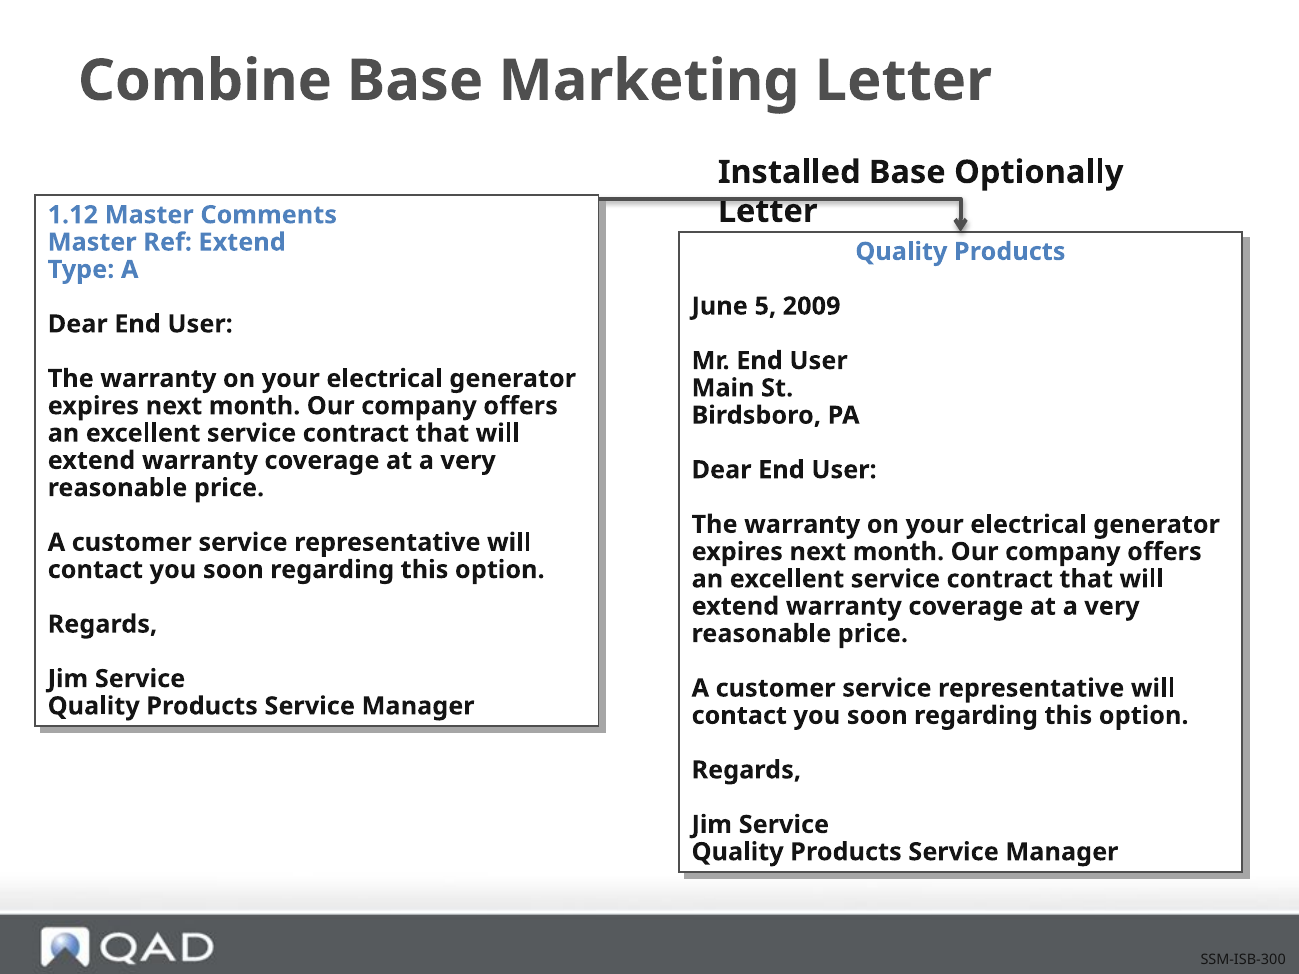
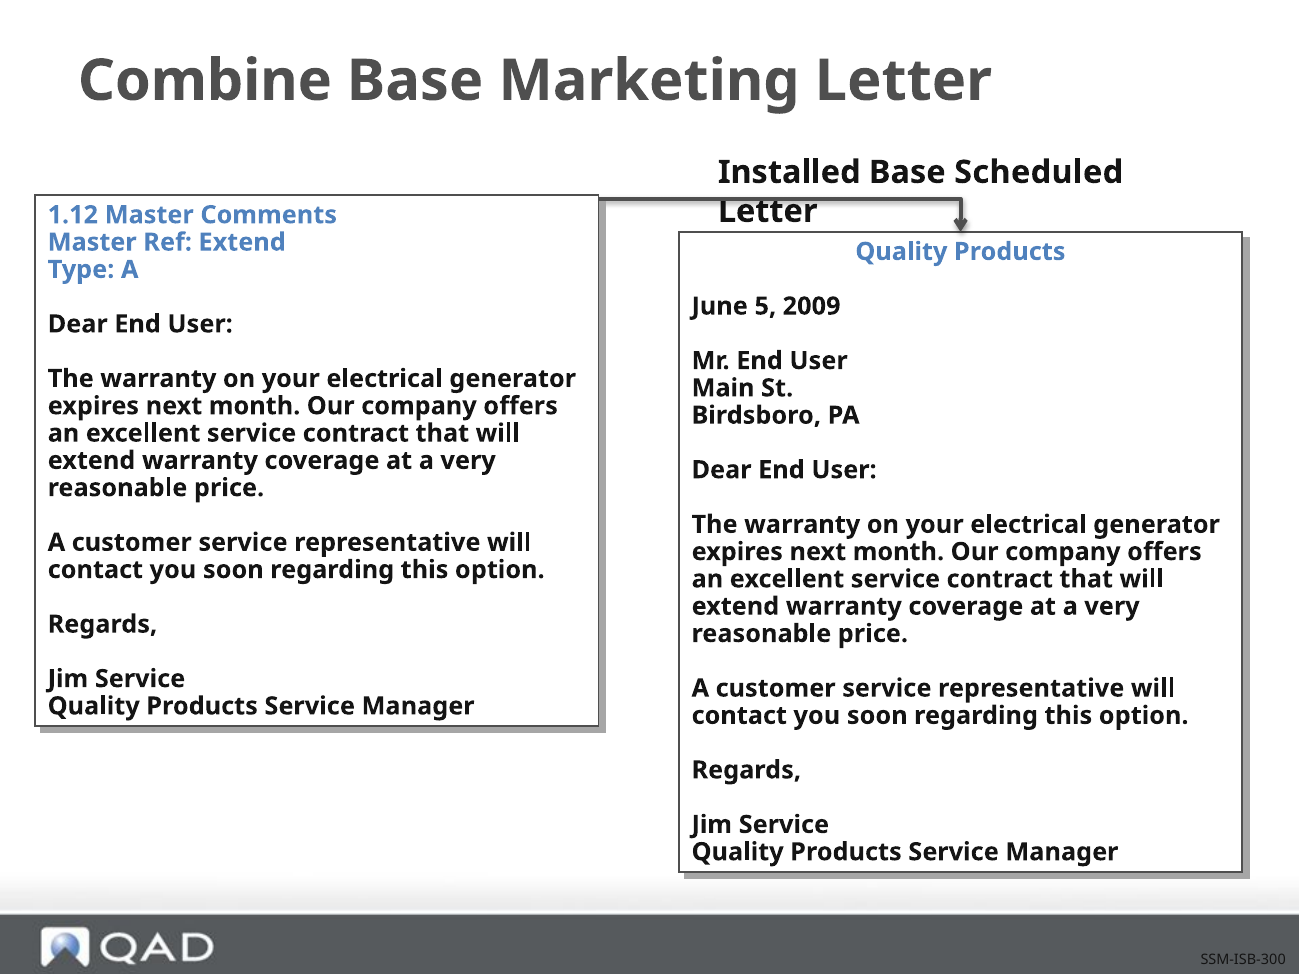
Optionally: Optionally -> Scheduled
